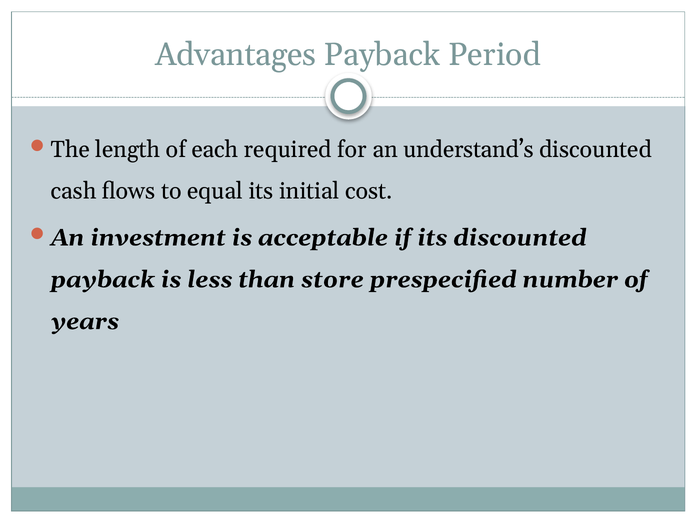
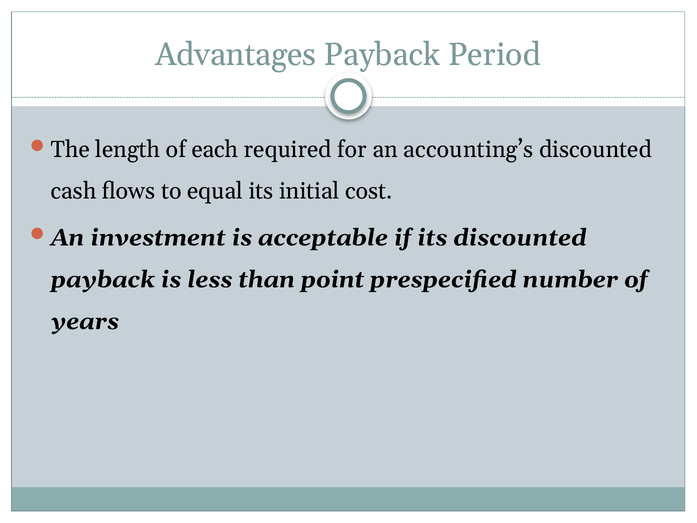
understand’s: understand’s -> accounting’s
store: store -> point
